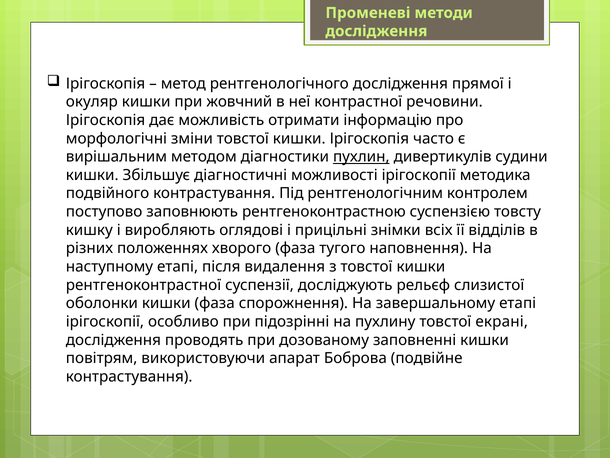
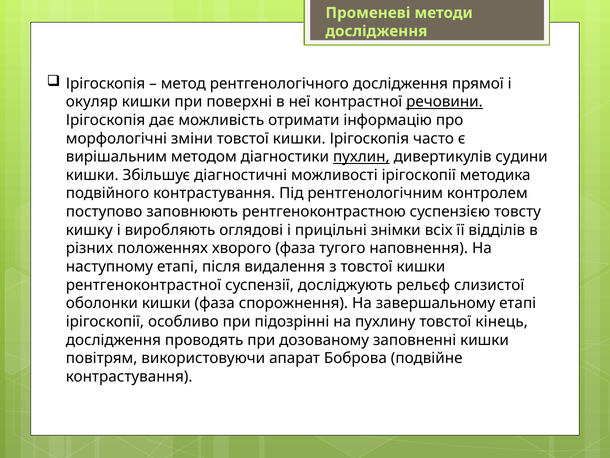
жовчний: жовчний -> поверхні
речовини underline: none -> present
екрані: екрані -> кінець
